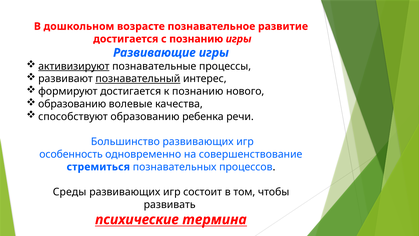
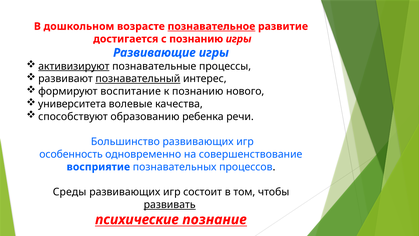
познавательное underline: none -> present
формируют достигается: достигается -> воспитание
образованию at (72, 104): образованию -> университета
стремиться: стремиться -> восприятие
развивать underline: none -> present
термина: термина -> познание
